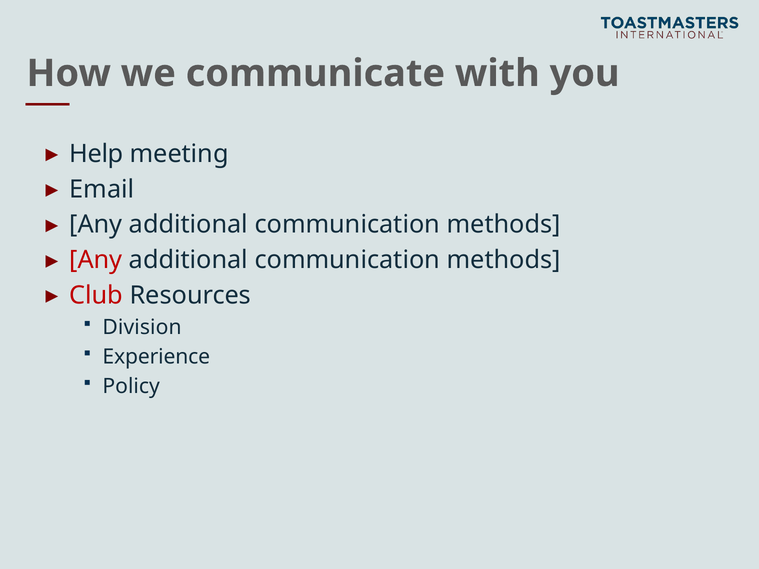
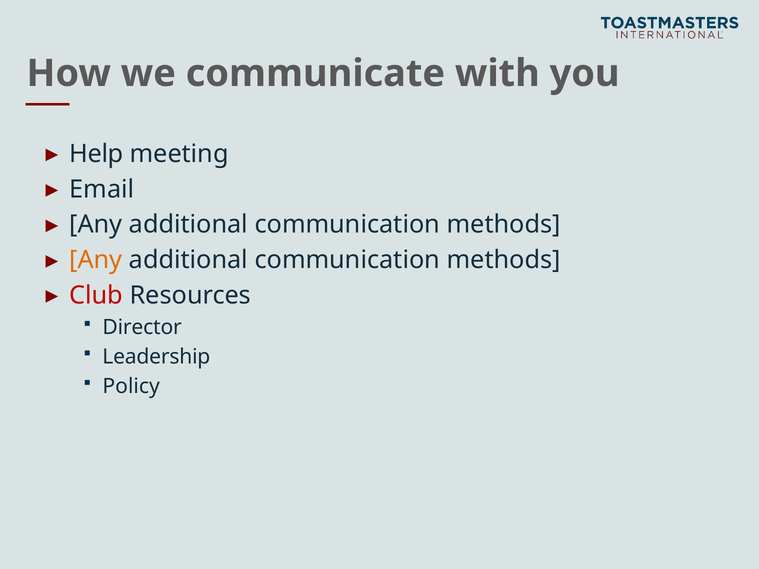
Any at (96, 260) colour: red -> orange
Division: Division -> Director
Experience: Experience -> Leadership
